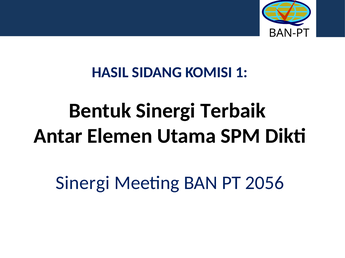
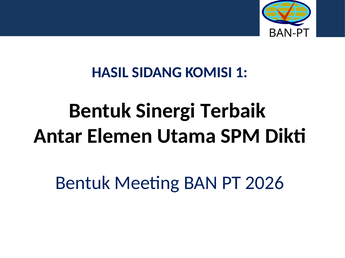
Sinergi at (83, 183): Sinergi -> Bentuk
2056: 2056 -> 2026
